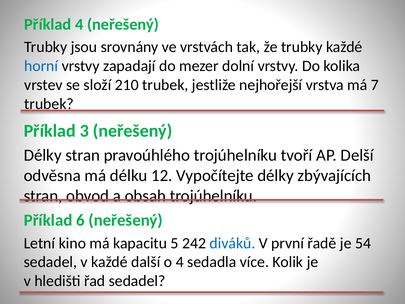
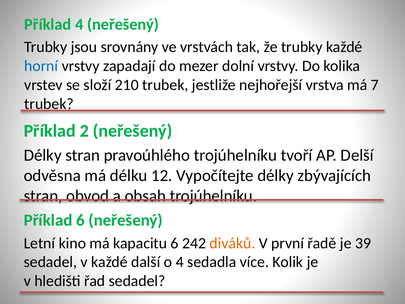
3: 3 -> 2
kapacitu 5: 5 -> 6
diváků colour: blue -> orange
54: 54 -> 39
